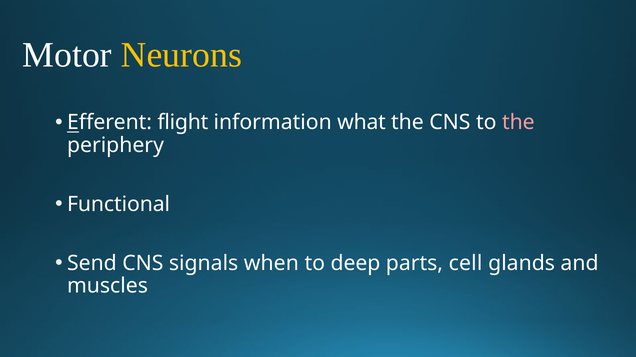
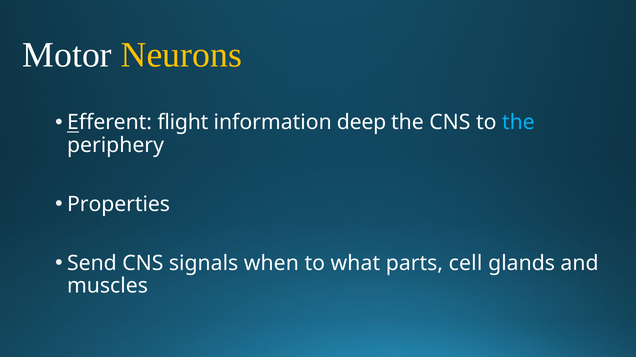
what: what -> deep
the at (518, 123) colour: pink -> light blue
Functional: Functional -> Properties
deep: deep -> what
